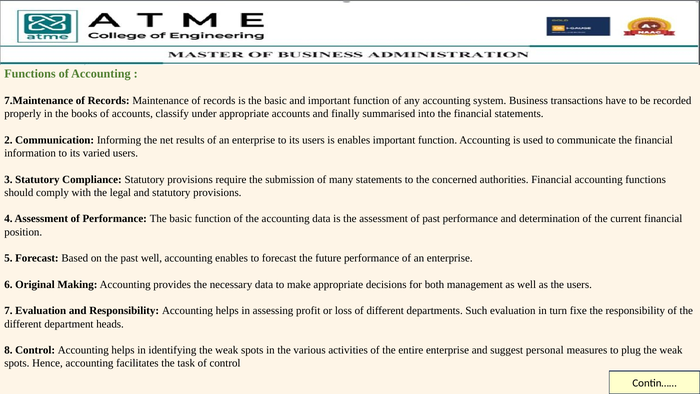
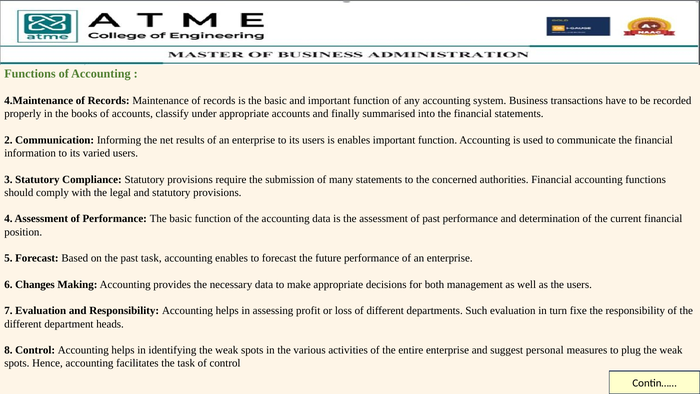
7.Maintenance: 7.Maintenance -> 4.Maintenance
past well: well -> task
Original: Original -> Changes
